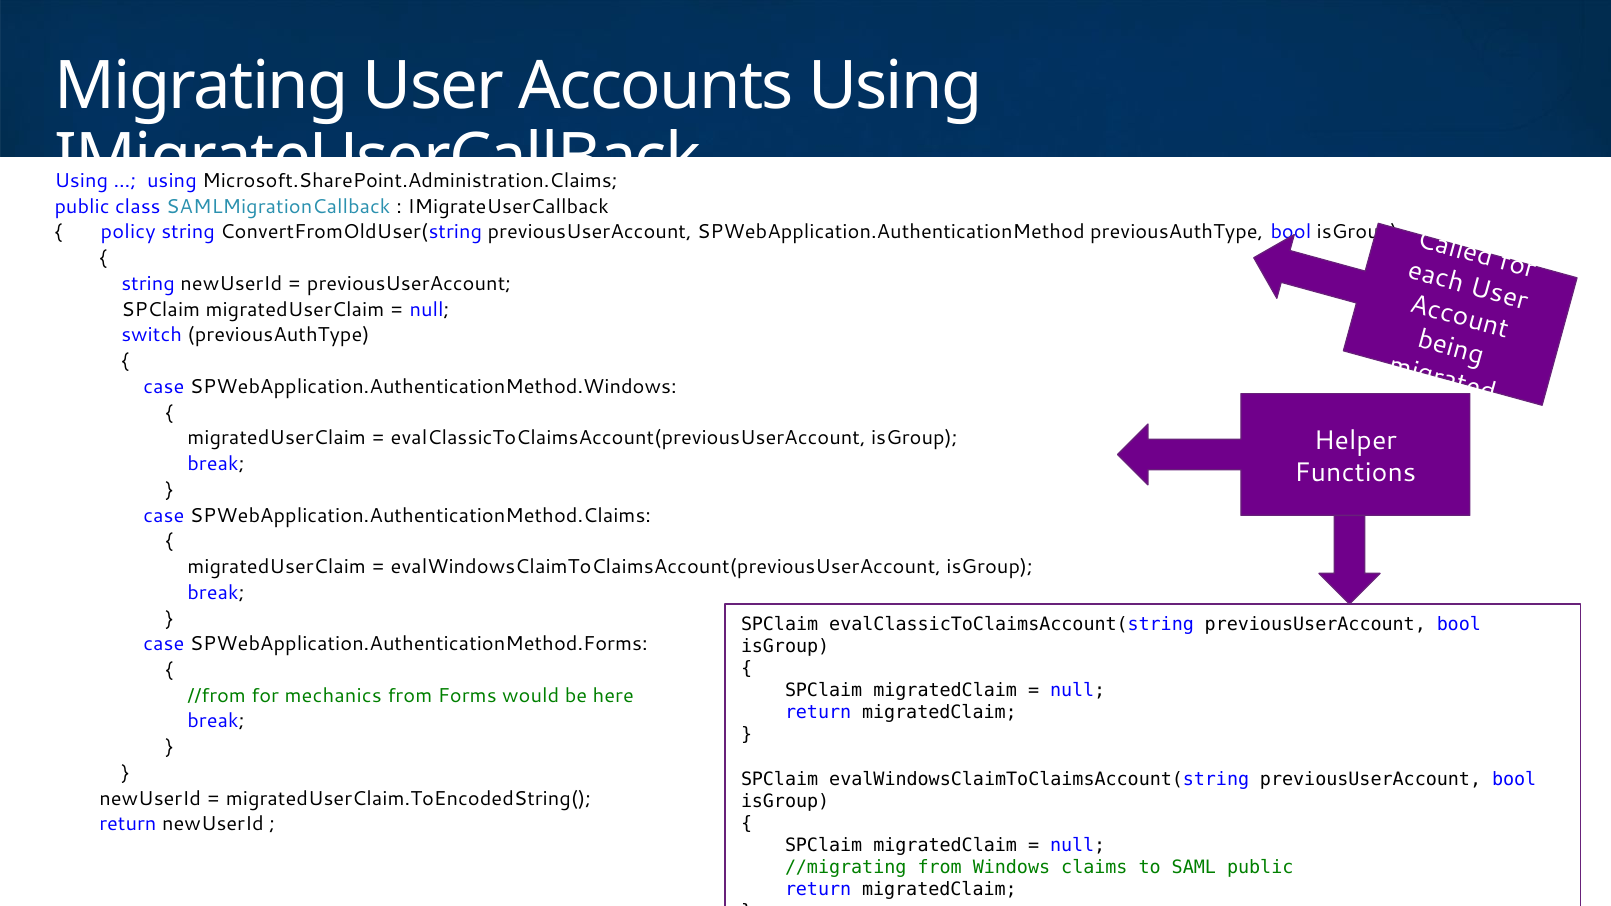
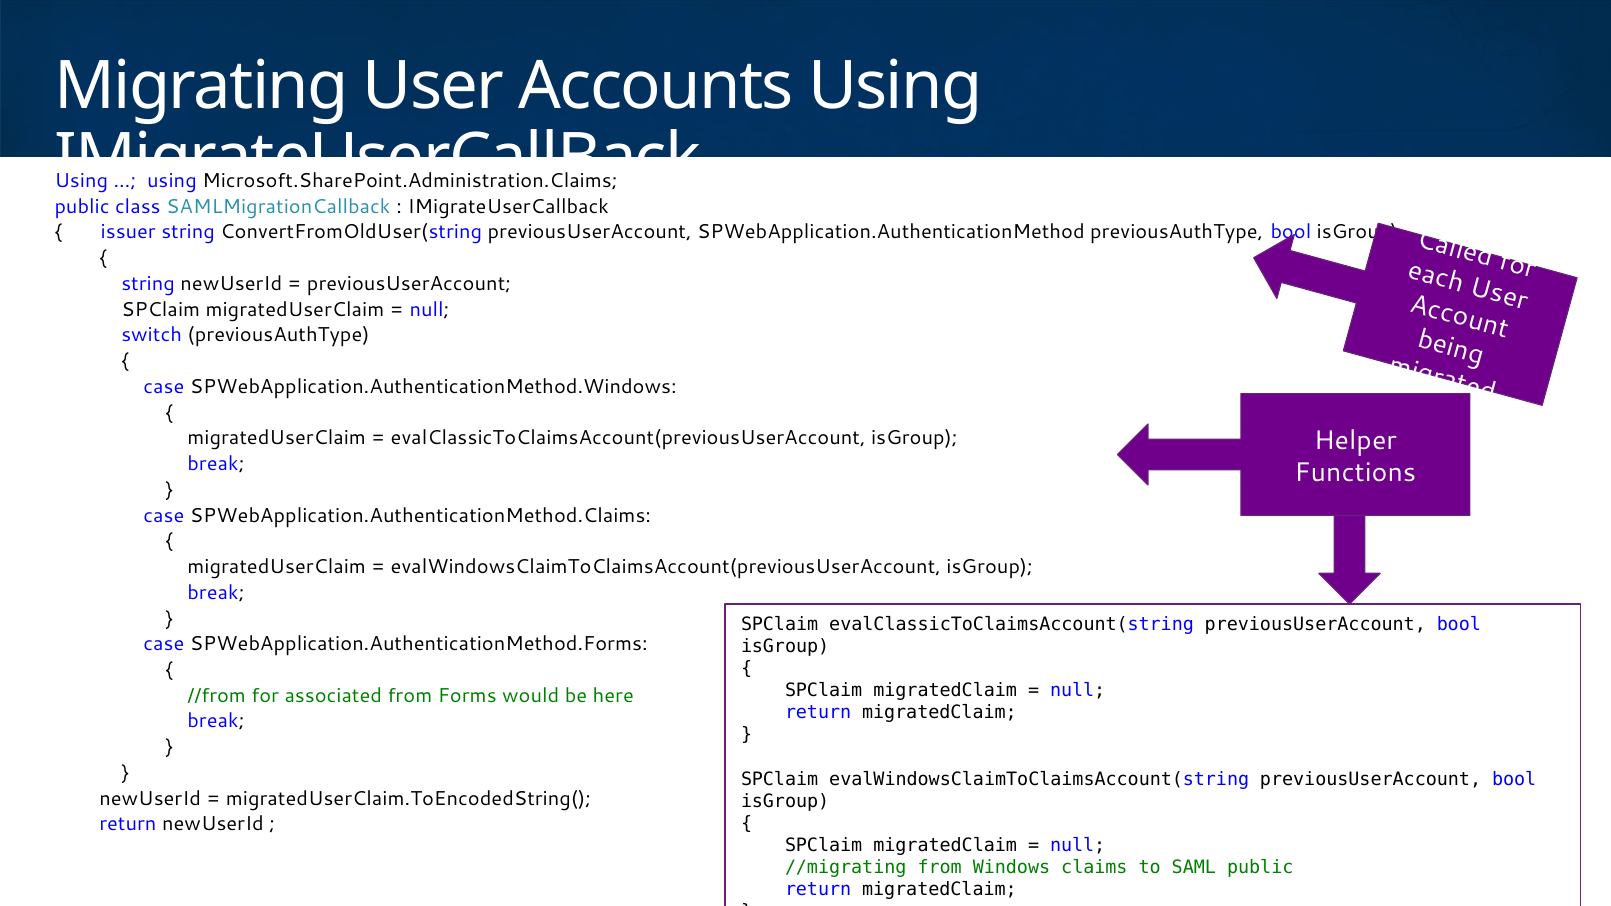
policy: policy -> issuer
mechanics: mechanics -> associated
